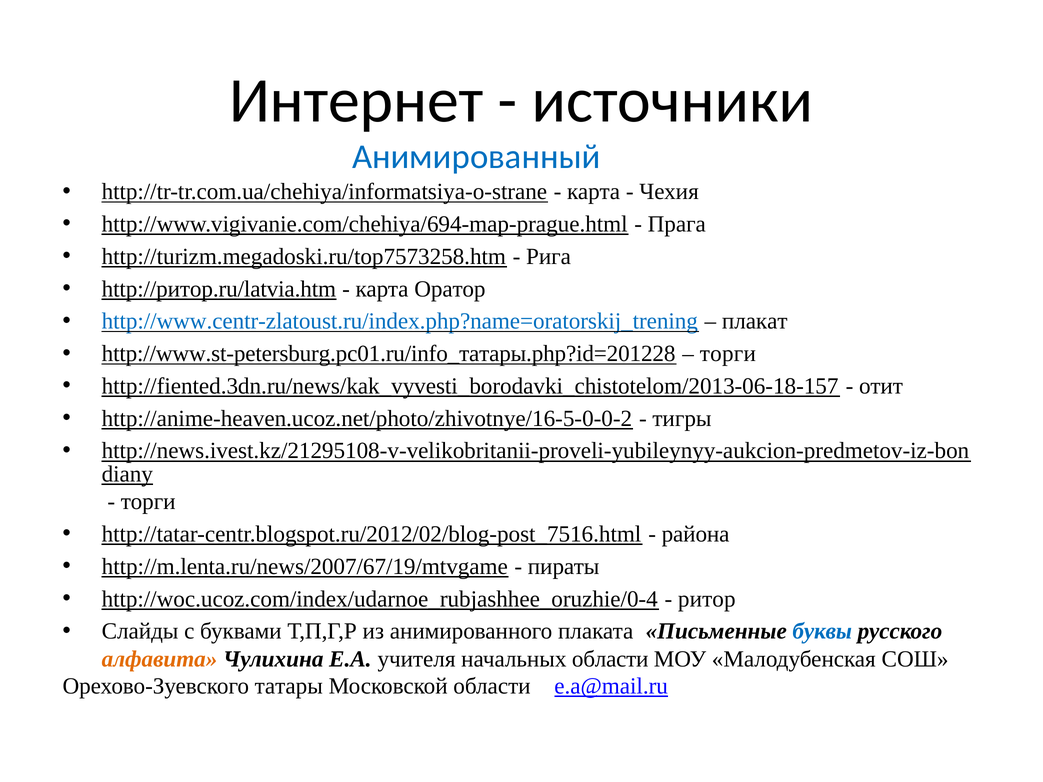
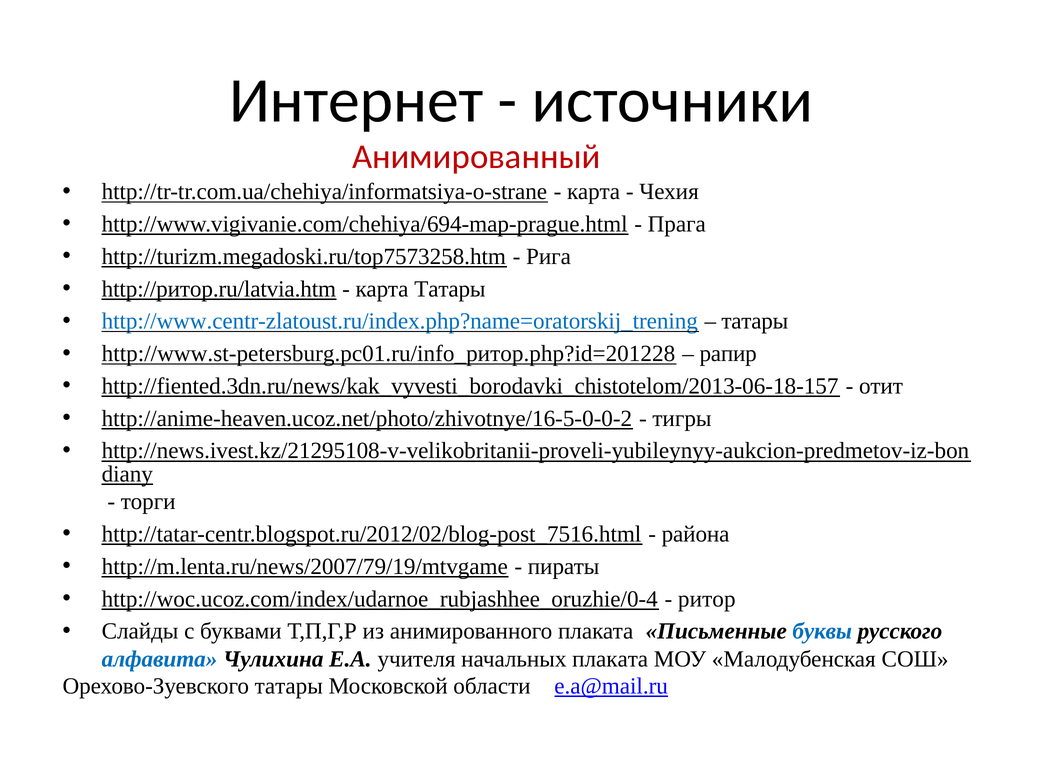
Анимированный colour: blue -> red
карта Оратор: Оратор -> Татары
плакат at (755, 321): плакат -> татары
http://www.st-petersburg.pc01.ru/info_татары.php?id=201228: http://www.st-petersburg.pc01.ru/info_татары.php?id=201228 -> http://www.st-petersburg.pc01.ru/info_ритор.php?id=201228
торги at (728, 354): торги -> рапир
http://m.lenta.ru/news/2007/67/19/mtvgame: http://m.lenta.ru/news/2007/67/19/mtvgame -> http://m.lenta.ru/news/2007/79/19/mtvgame
алфавита colour: orange -> blue
начальных области: области -> плаката
